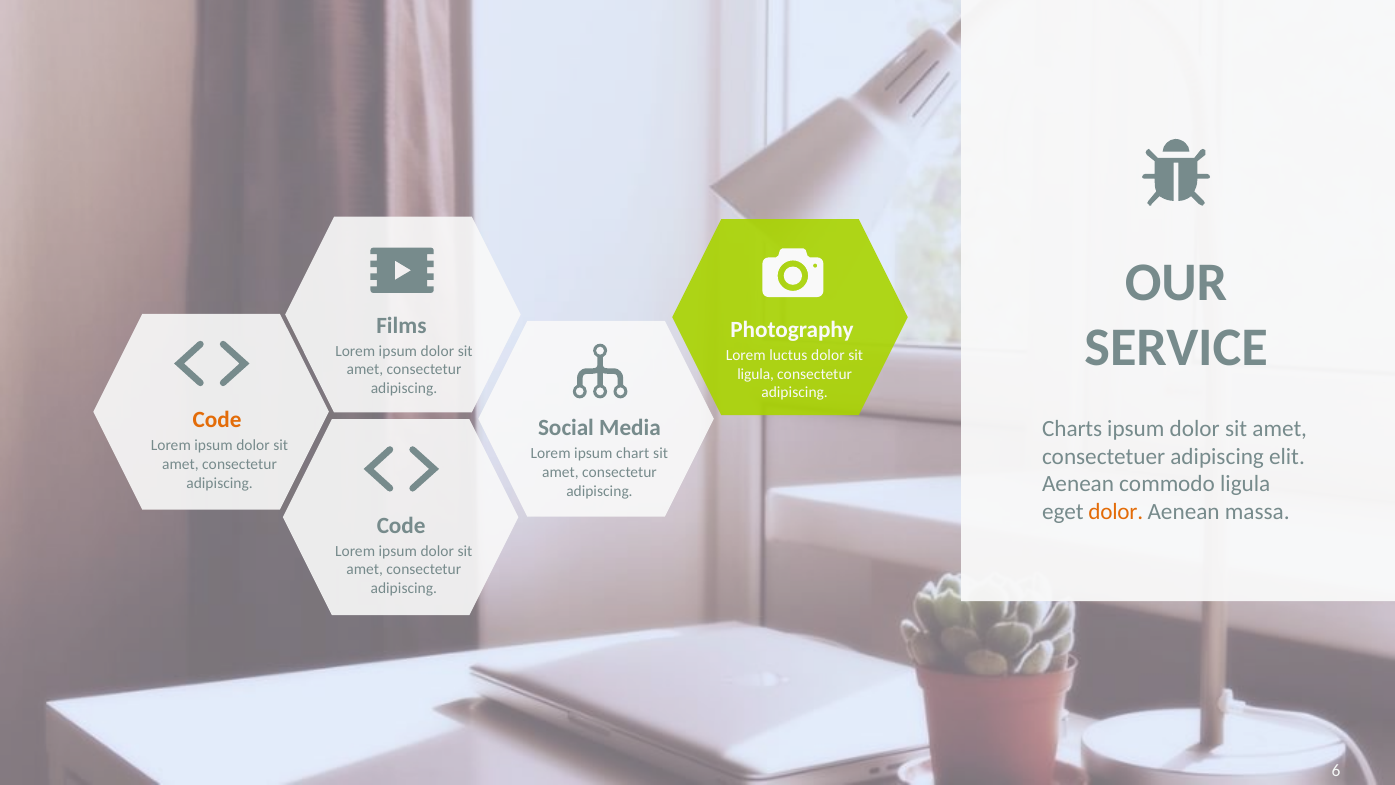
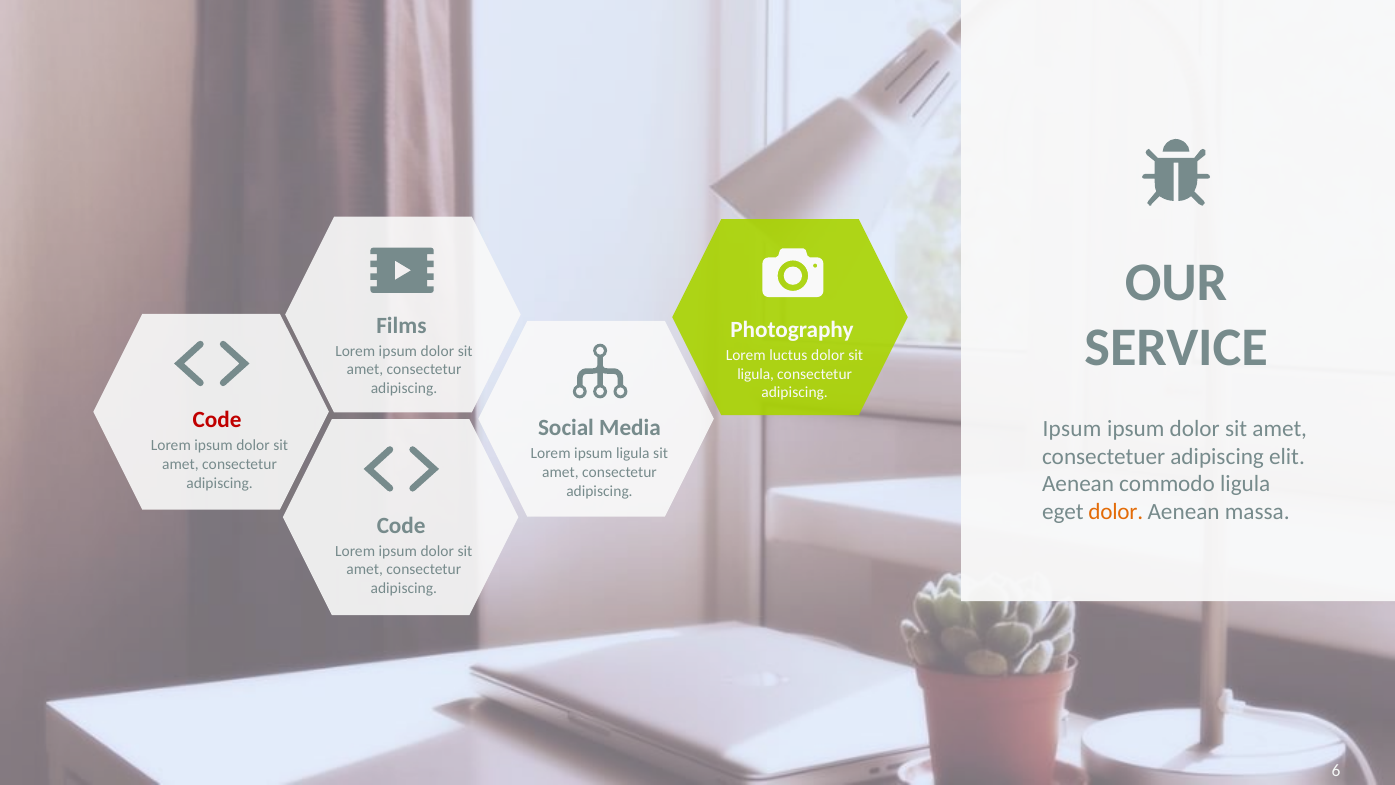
Code at (217, 420) colour: orange -> red
Charts at (1072, 428): Charts -> Ipsum
ipsum chart: chart -> ligula
